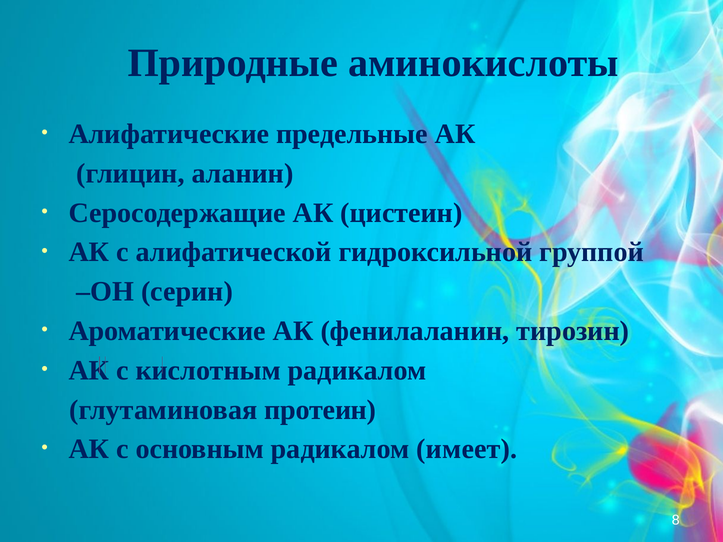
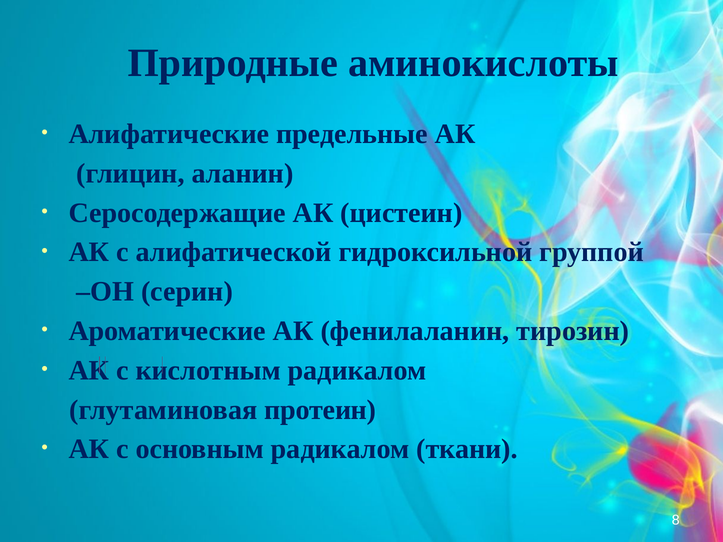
имеет: имеет -> ткани
